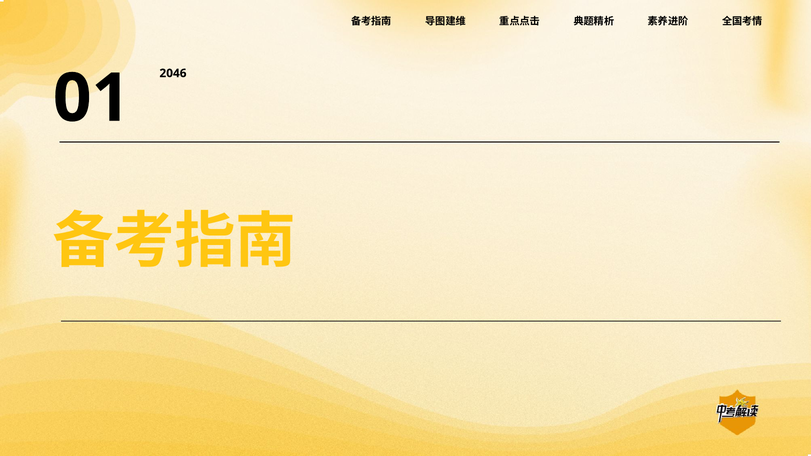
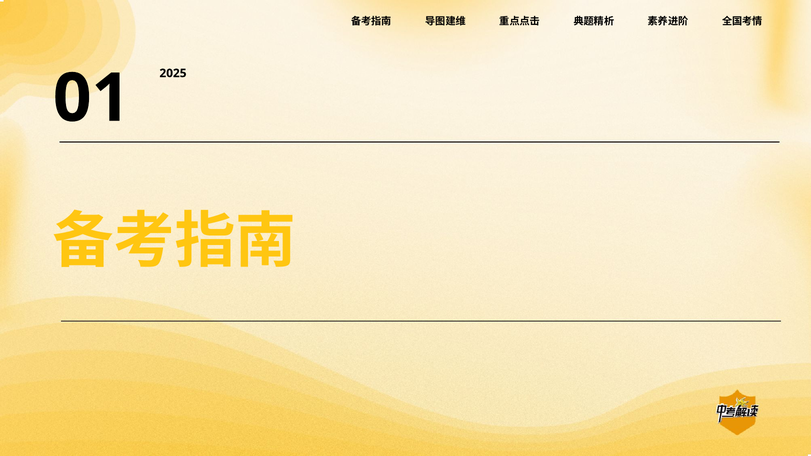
2046: 2046 -> 2025
